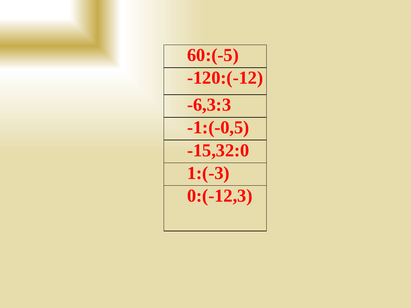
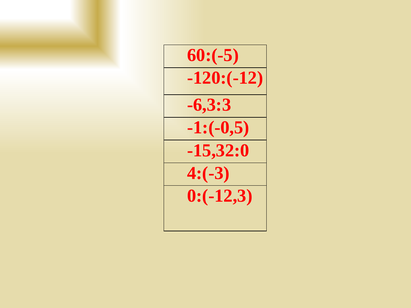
1:(-3: 1:(-3 -> 4:(-3
